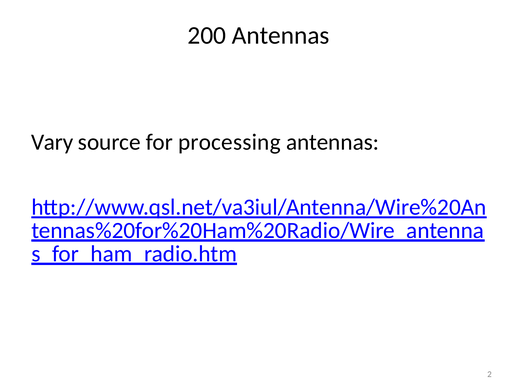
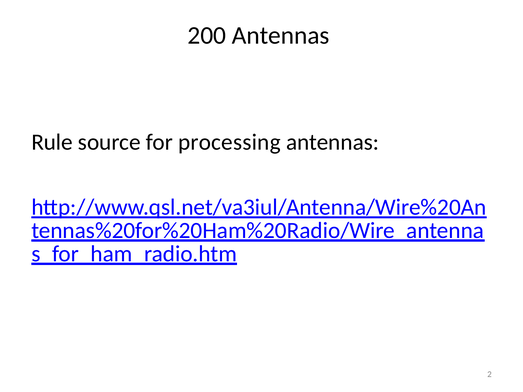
Vary: Vary -> Rule
